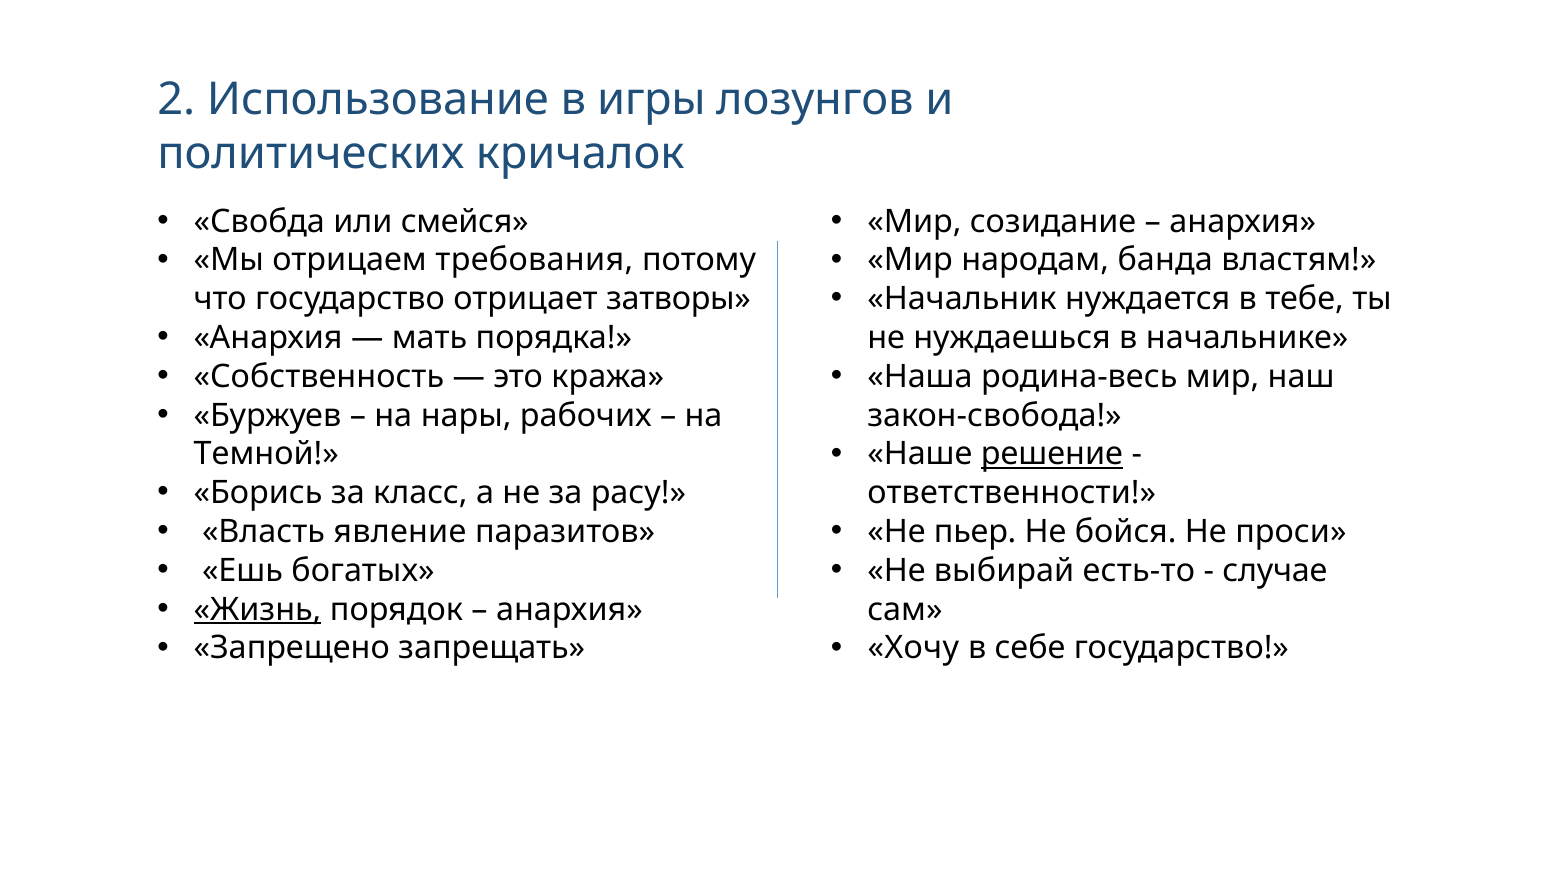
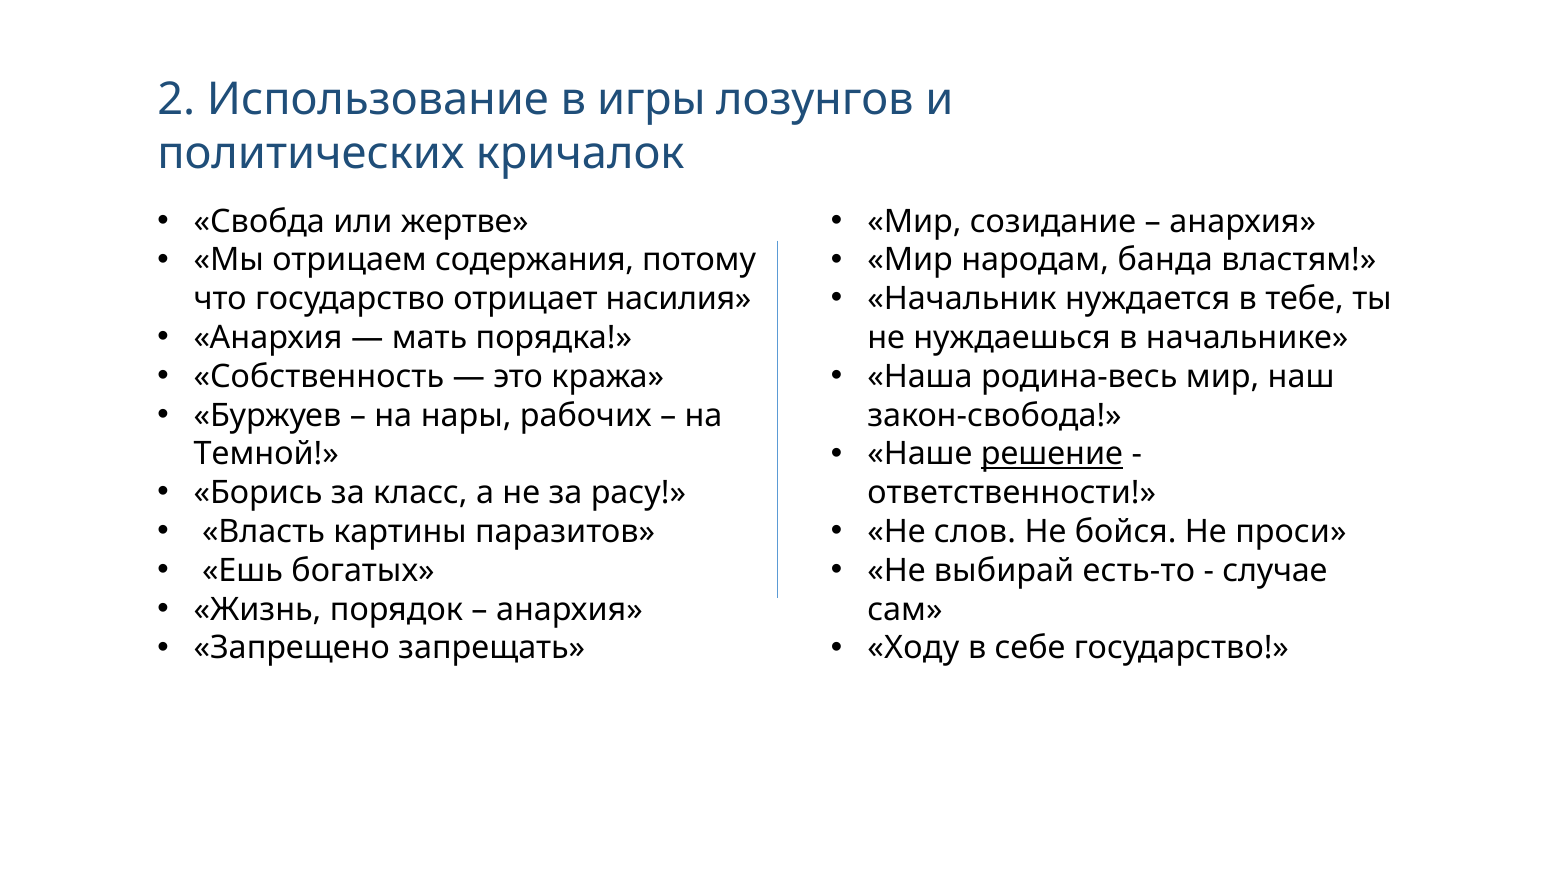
смейся: смейся -> жертве
требования: требования -> содержания
затворы: затворы -> насилия
явление: явление -> картины
пьер: пьер -> слов
Жизнь underline: present -> none
Хочу: Хочу -> Ходу
